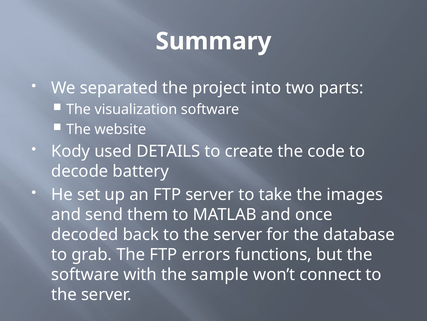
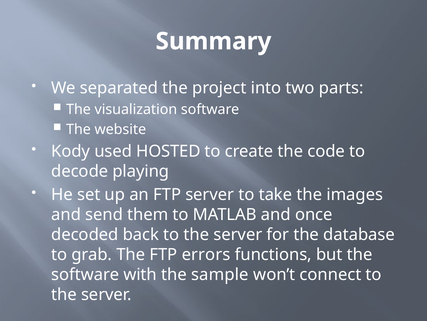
DETAILS: DETAILS -> HOSTED
battery: battery -> playing
